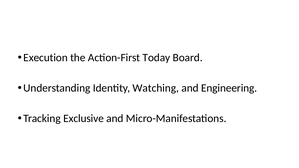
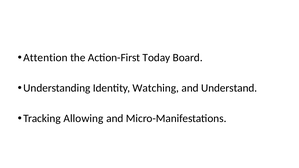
Execution: Execution -> Attention
Engineering: Engineering -> Understand
Exclusive: Exclusive -> Allowing
